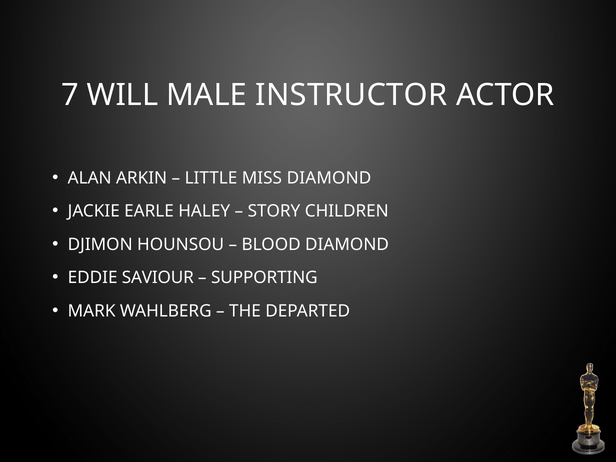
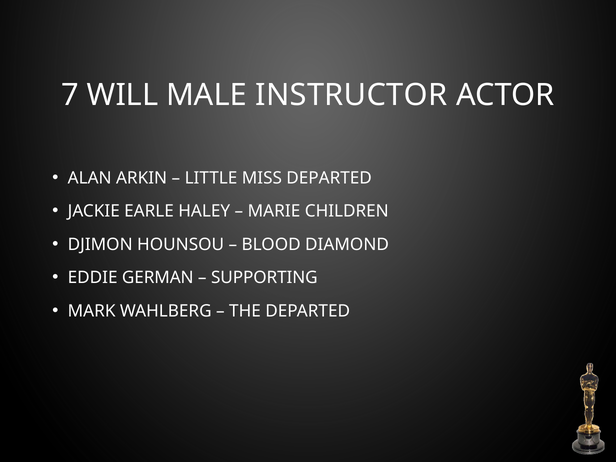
MISS DIAMOND: DIAMOND -> DEPARTED
STORY: STORY -> MARIE
SAVIOUR: SAVIOUR -> GERMAN
